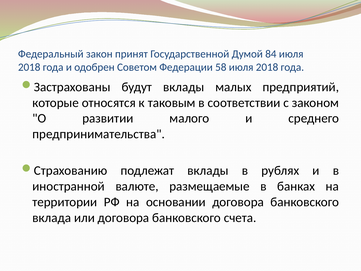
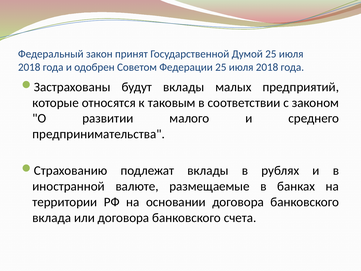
Думой 84: 84 -> 25
Федерации 58: 58 -> 25
